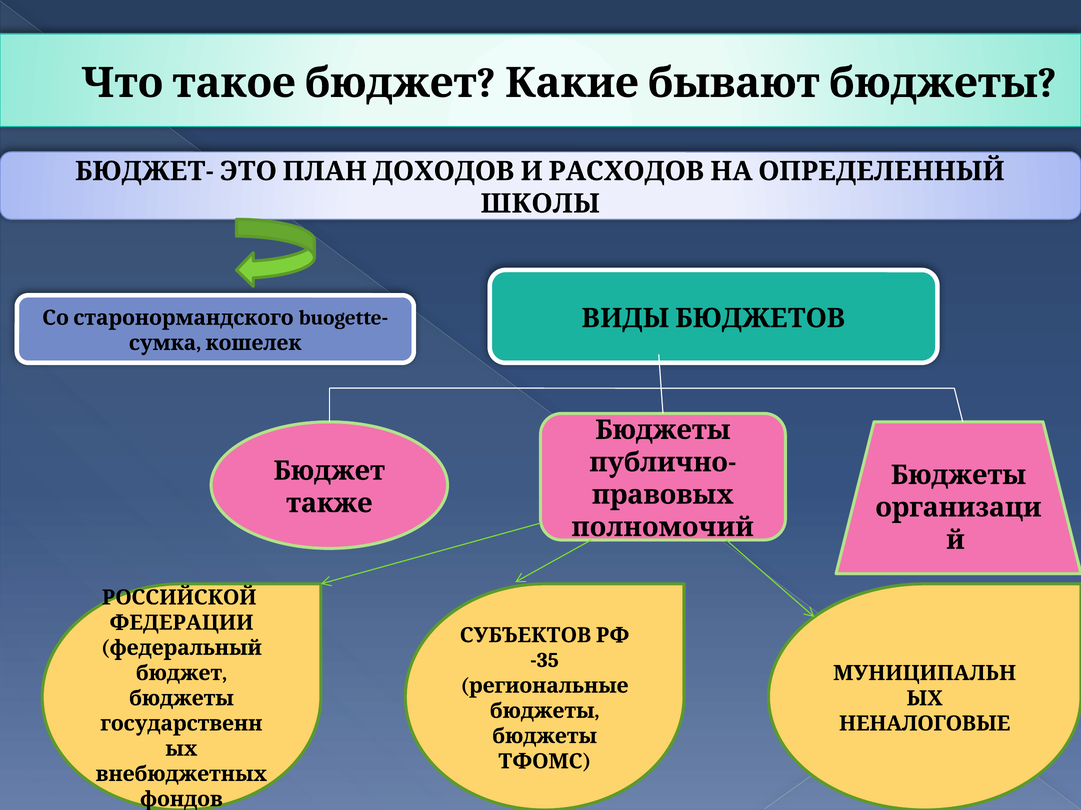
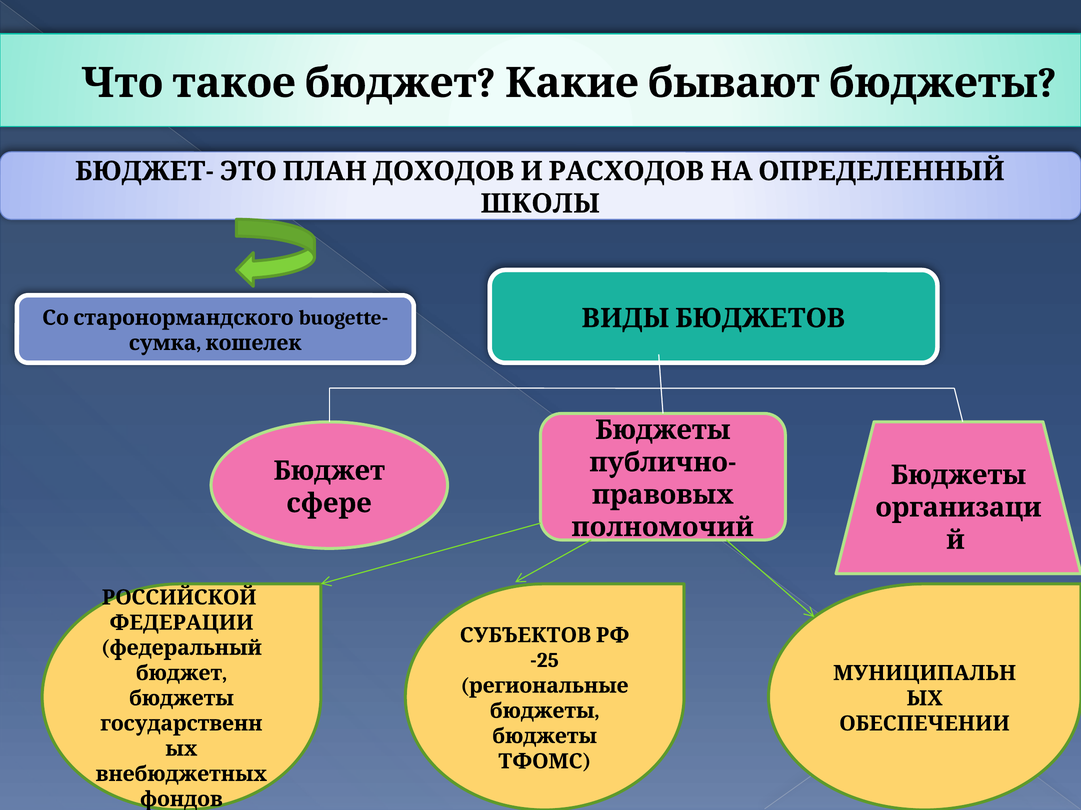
также: также -> сфере
-35: -35 -> -25
НЕНАЛОГОВЫЕ: НЕНАЛОГОВЫЕ -> ОБЕСПЕЧЕНИИ
